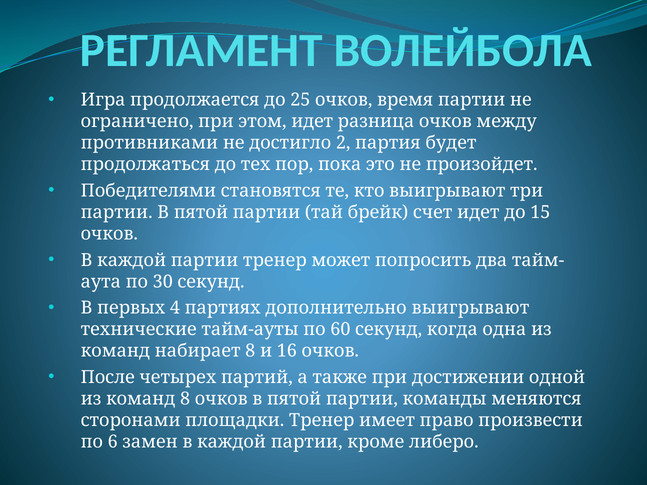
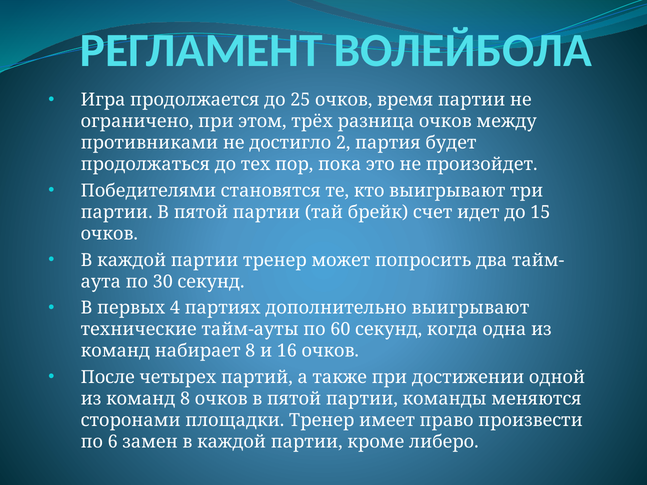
этом идет: идет -> трёх
